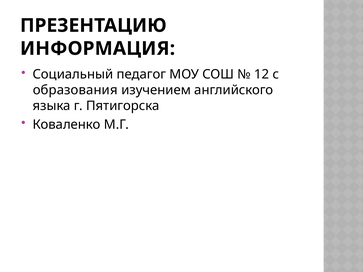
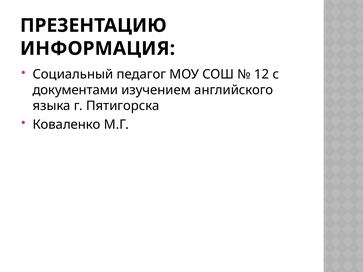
образования: образования -> документами
